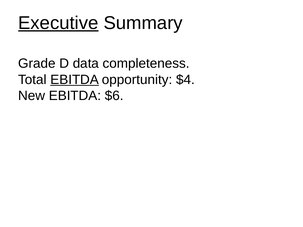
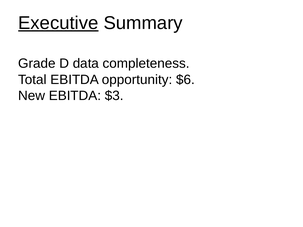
EBITDA at (75, 80) underline: present -> none
$4: $4 -> $6
$6: $6 -> $3
